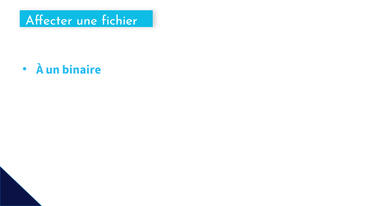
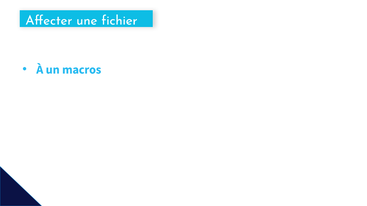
binaire: binaire -> macros
